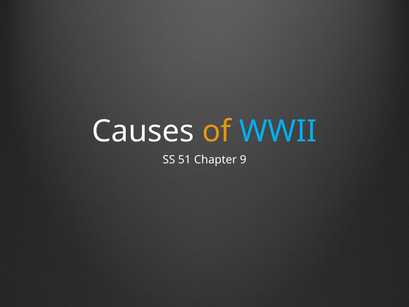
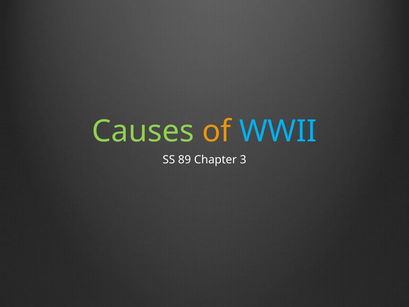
Causes colour: white -> light green
51: 51 -> 89
9: 9 -> 3
